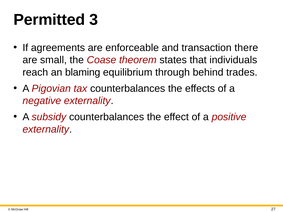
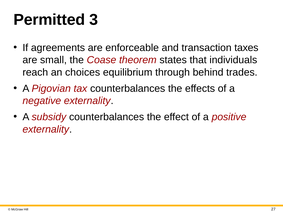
there: there -> taxes
blaming: blaming -> choices
